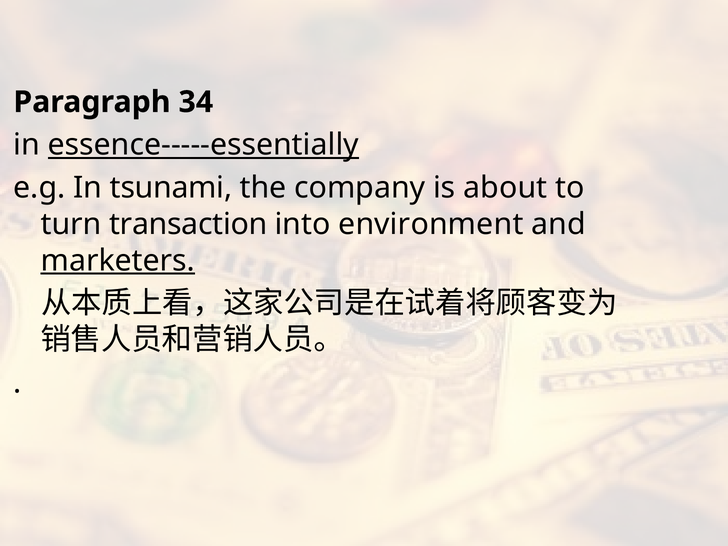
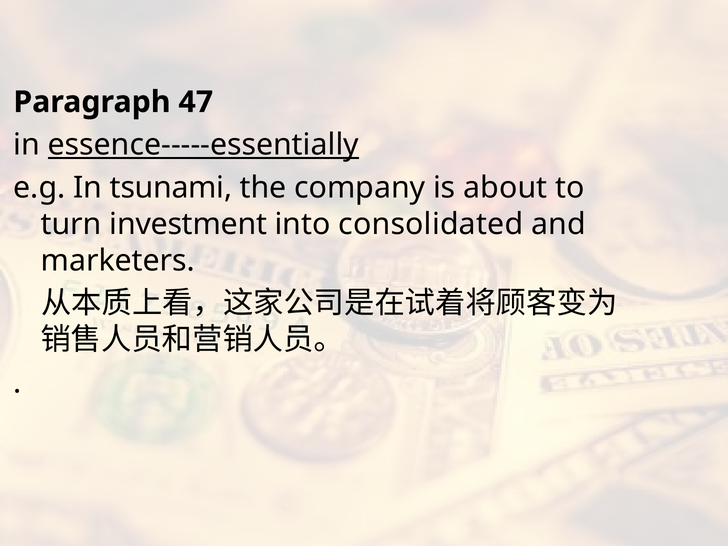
34: 34 -> 47
transaction: transaction -> investment
environment: environment -> consolidated
marketers underline: present -> none
